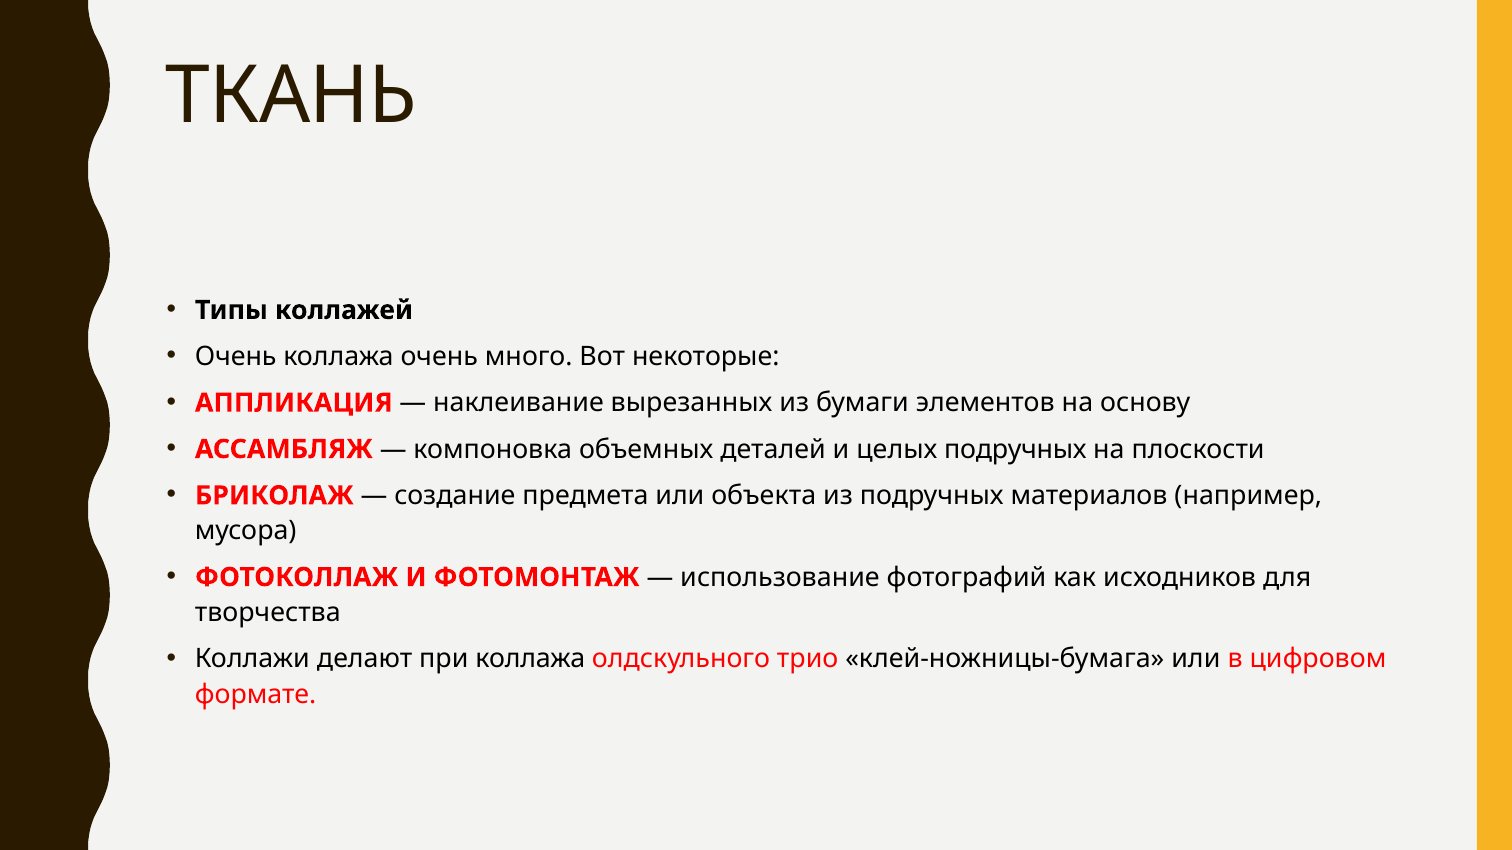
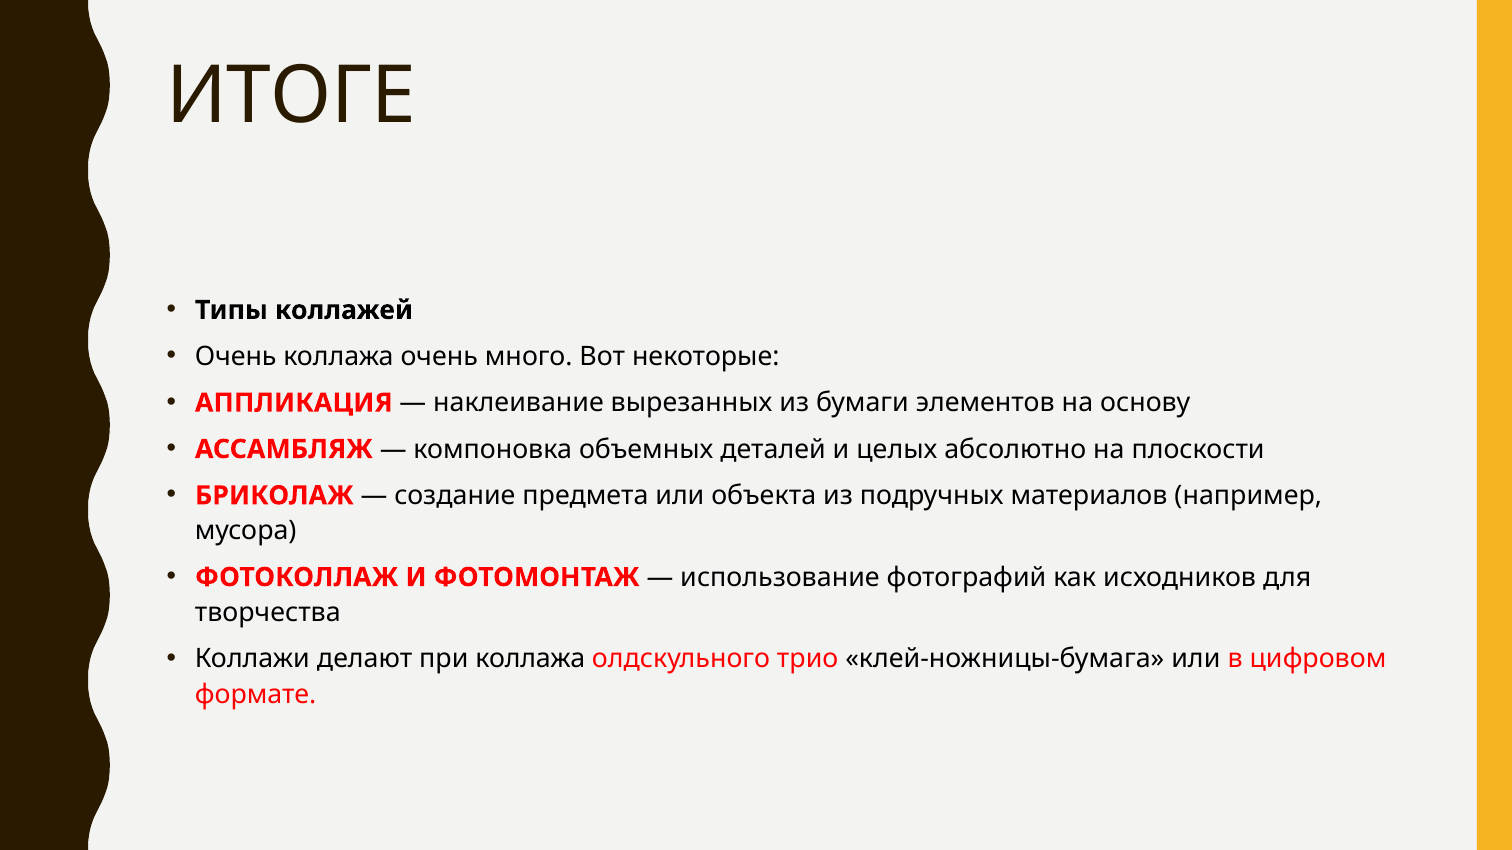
ТКАНЬ: ТКАНЬ -> ИТОГЕ
целых подручных: подручных -> абсолютно
